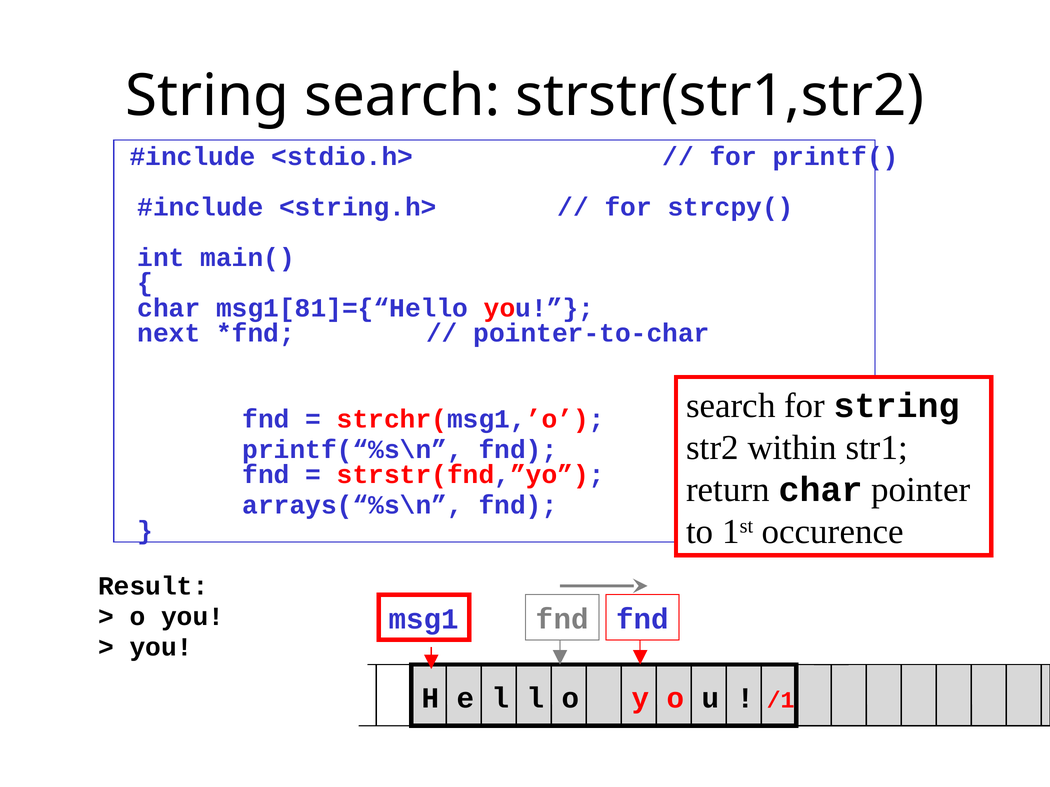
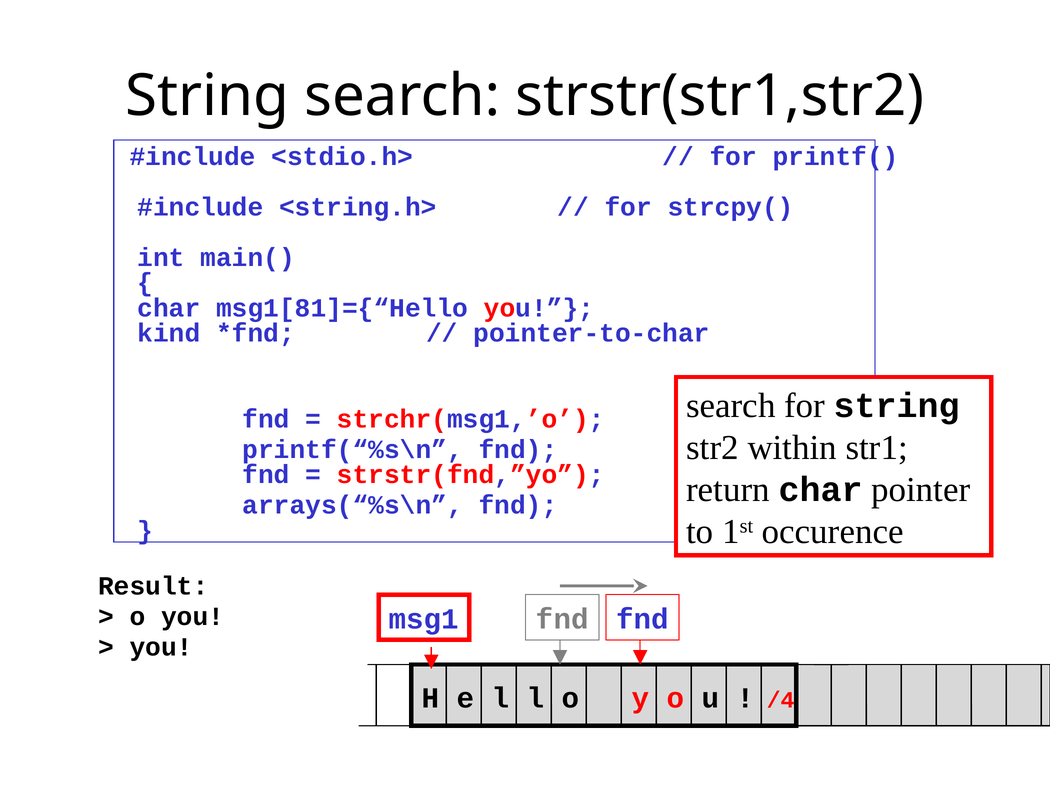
next: next -> kind
/1: /1 -> /4
